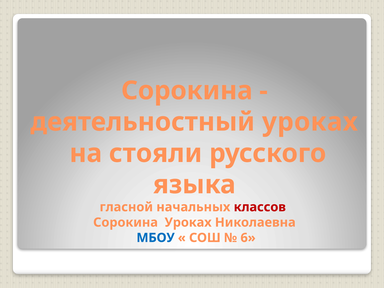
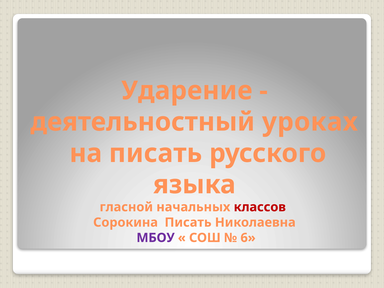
Сорокина at (187, 91): Сорокина -> Ударение
на стояли: стояли -> писать
Сорокина Уроках: Уроках -> Писать
МБОУ colour: blue -> purple
